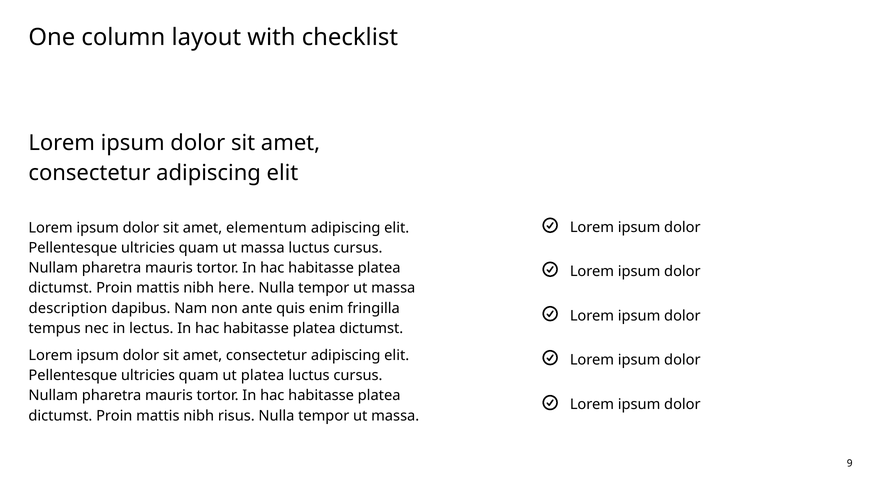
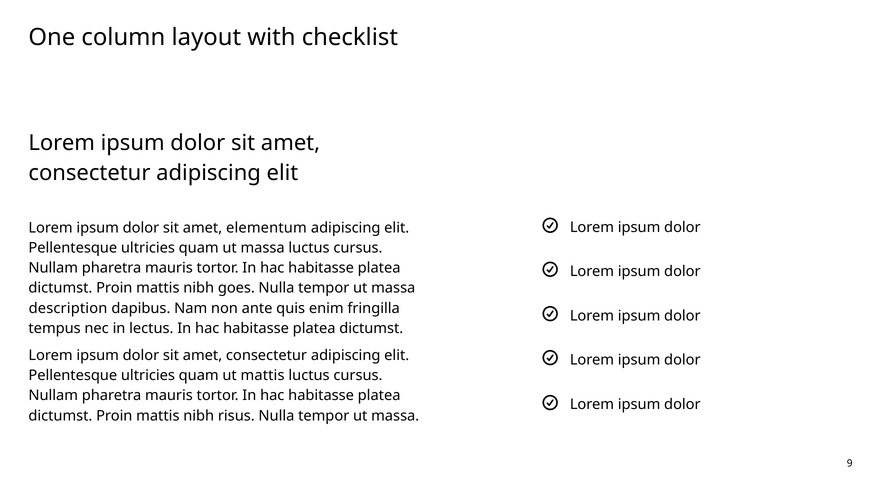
here: here -> goes
ut platea: platea -> mattis
